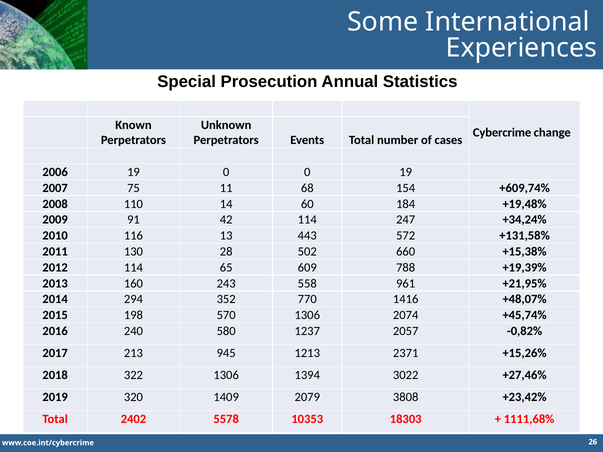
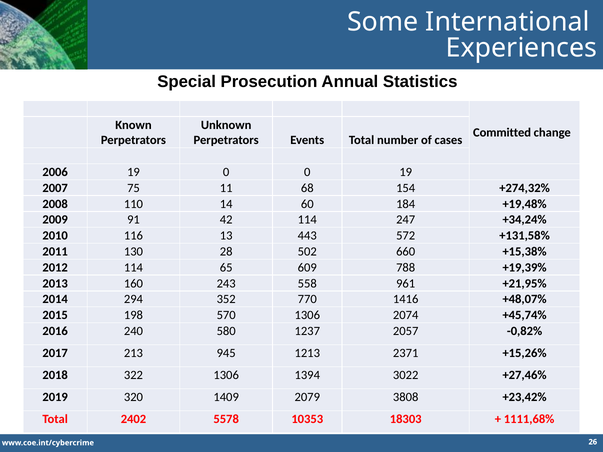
Cybercrime: Cybercrime -> Committed
+609,74%: +609,74% -> +274,32%
